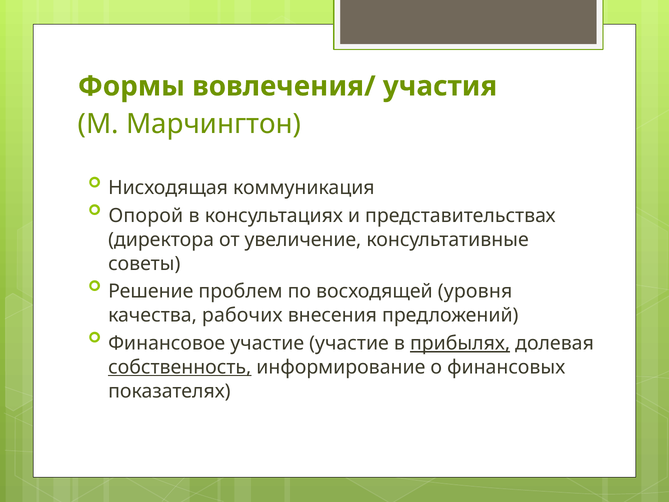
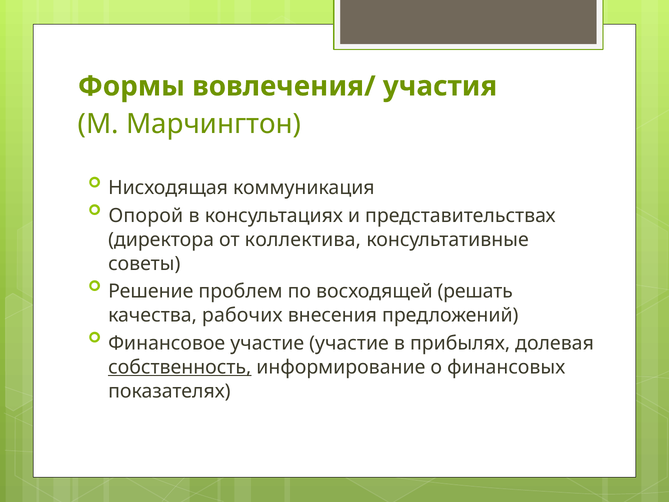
увеличение: увеличение -> коллектива
уровня: уровня -> решать
прибылях underline: present -> none
